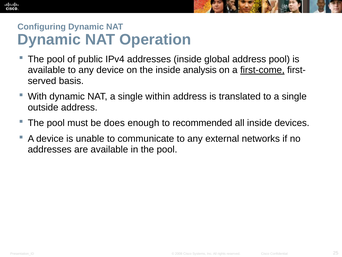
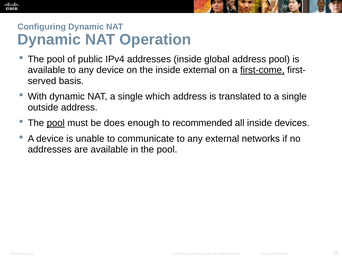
inside analysis: analysis -> external
within: within -> which
pool at (56, 123) underline: none -> present
